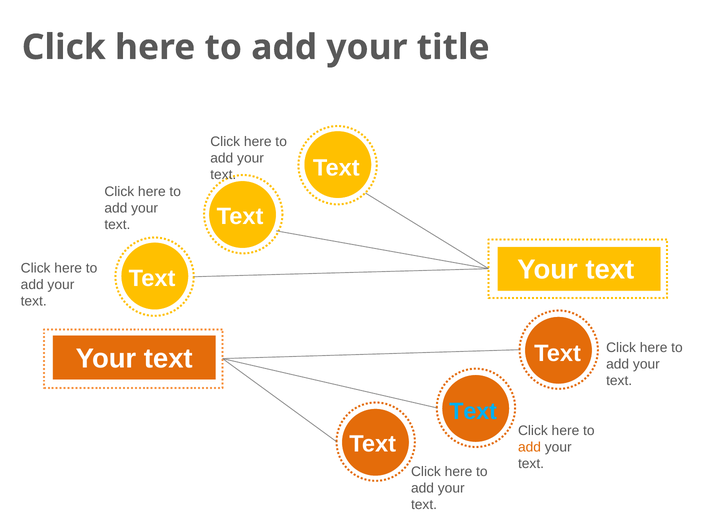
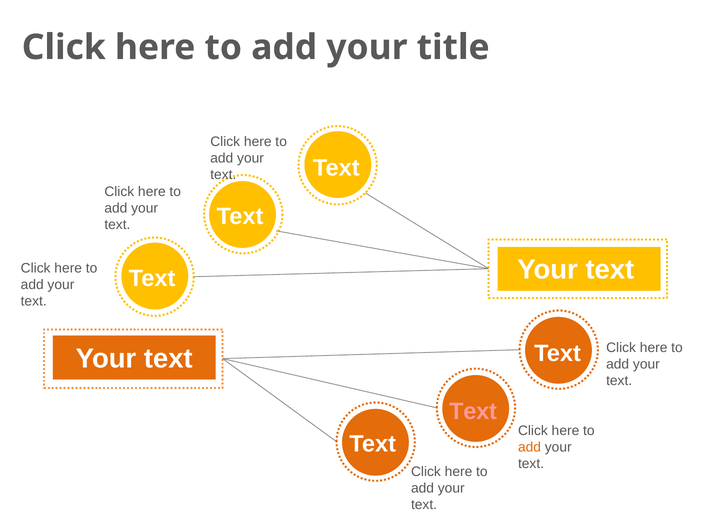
Text at (473, 411) colour: light blue -> pink
